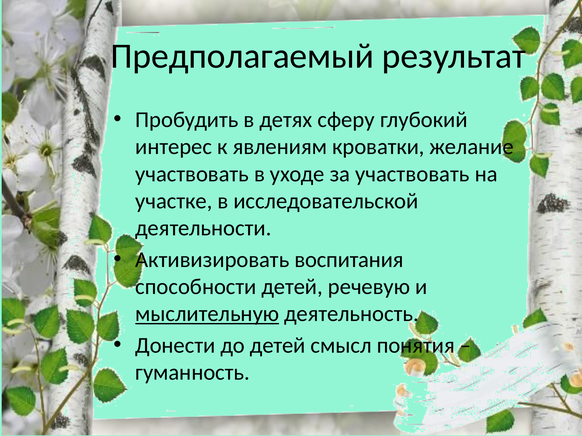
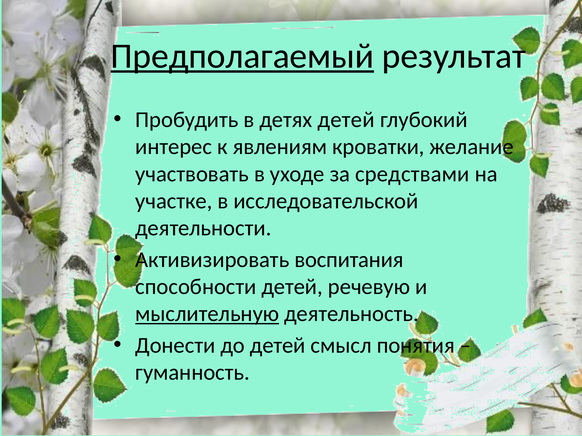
Предполагаемый underline: none -> present
детях сферу: сферу -> детей
за участвовать: участвовать -> средствами
